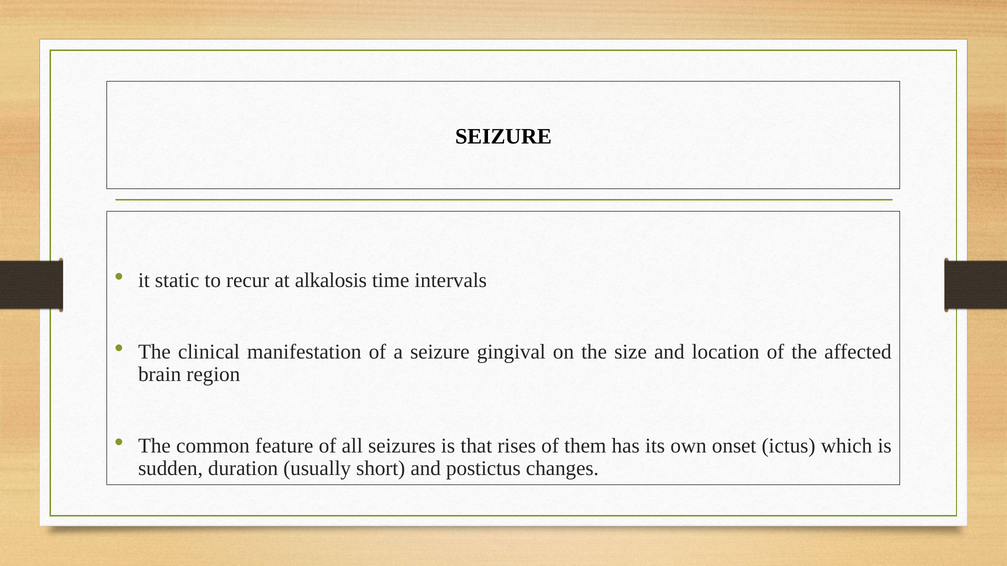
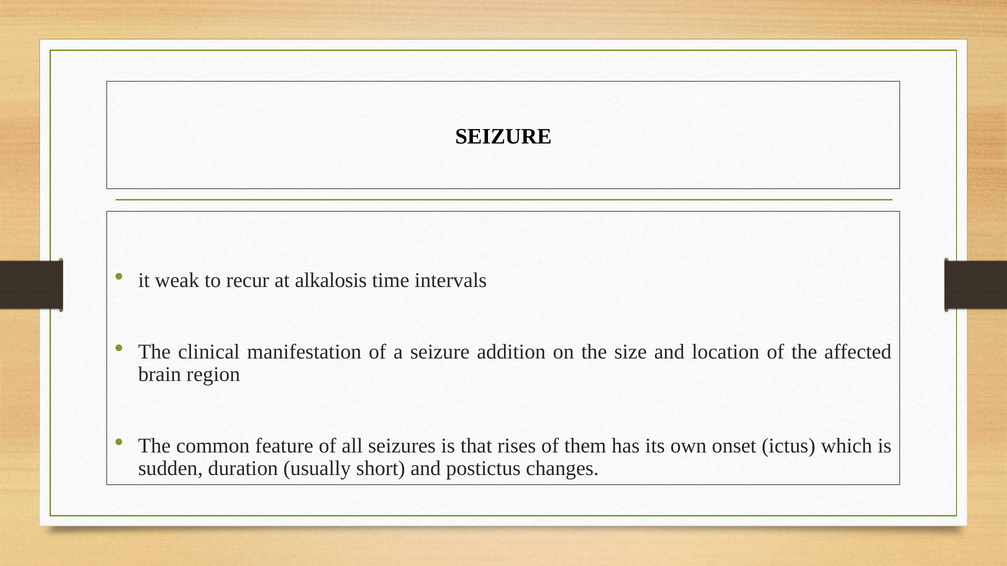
static: static -> weak
gingival: gingival -> addition
